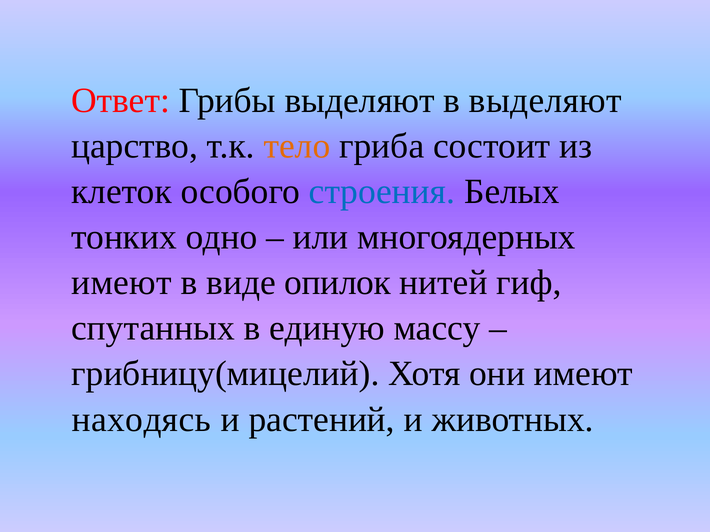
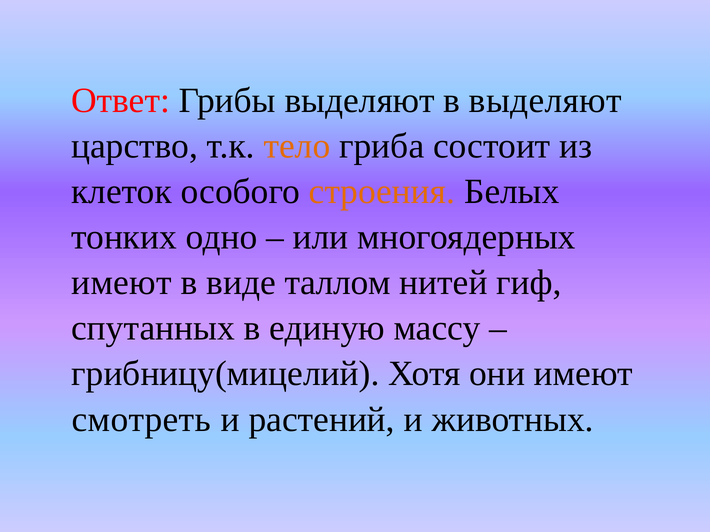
строения colour: blue -> orange
опилок: опилок -> таллом
находясь: находясь -> смотреть
